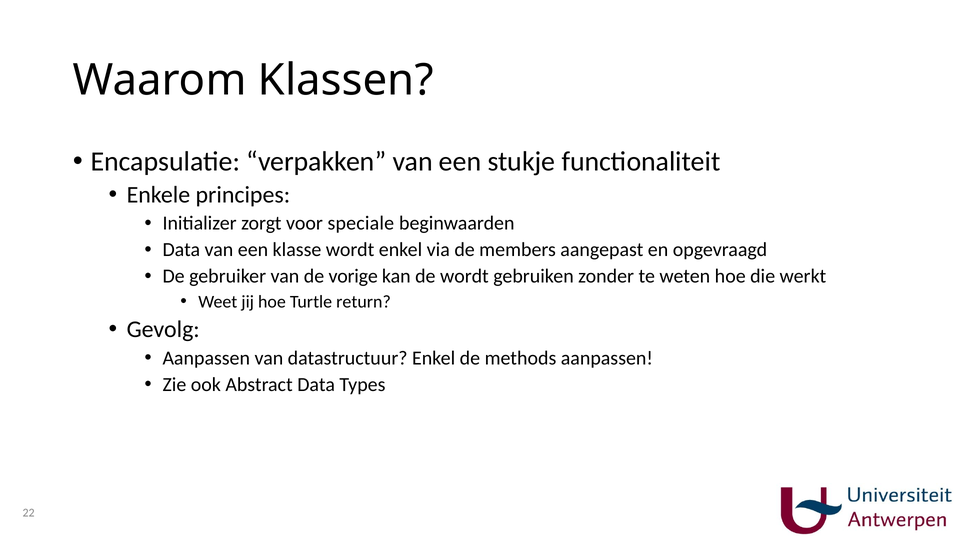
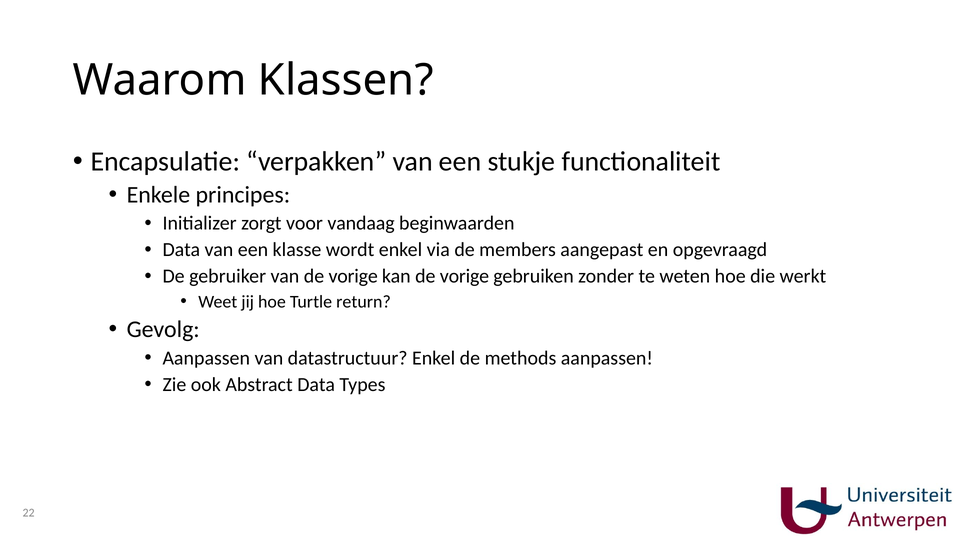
speciale: speciale -> vandaag
kan de wordt: wordt -> vorige
